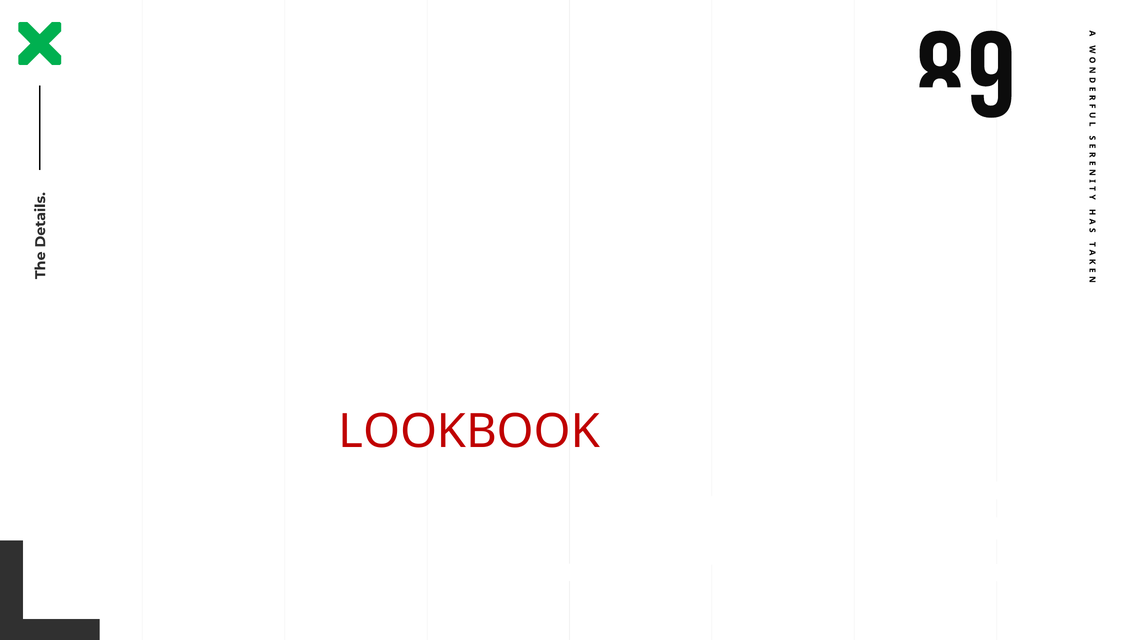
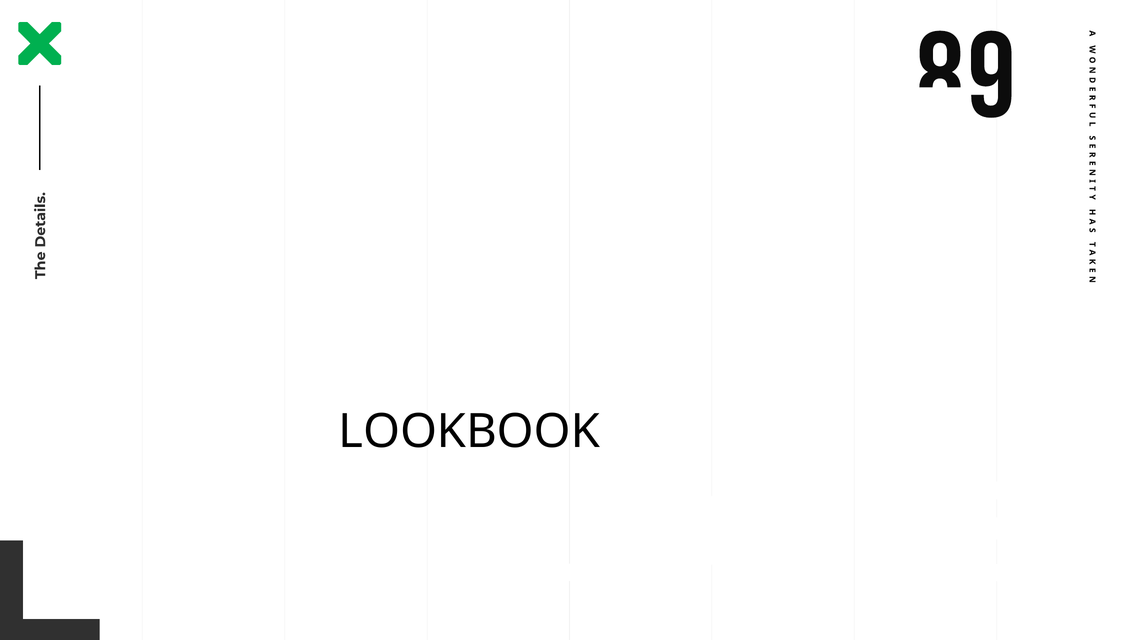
LOOKBOOK colour: red -> black
